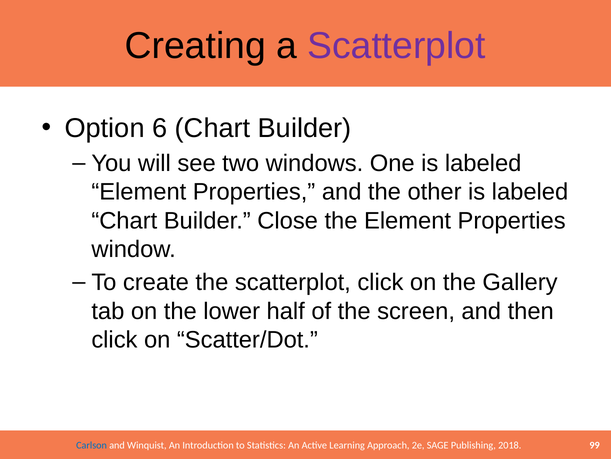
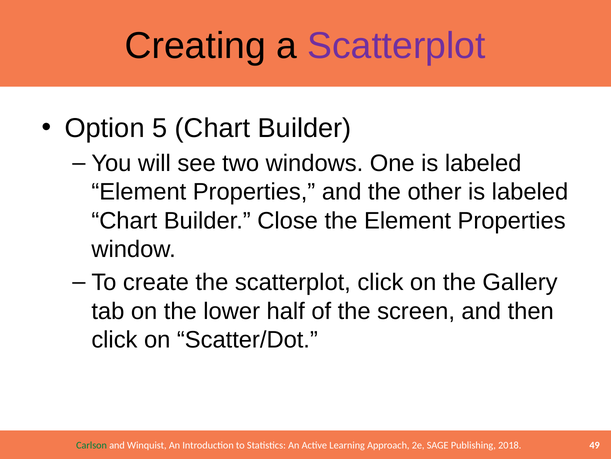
6: 6 -> 5
Carlson colour: blue -> green
99: 99 -> 49
